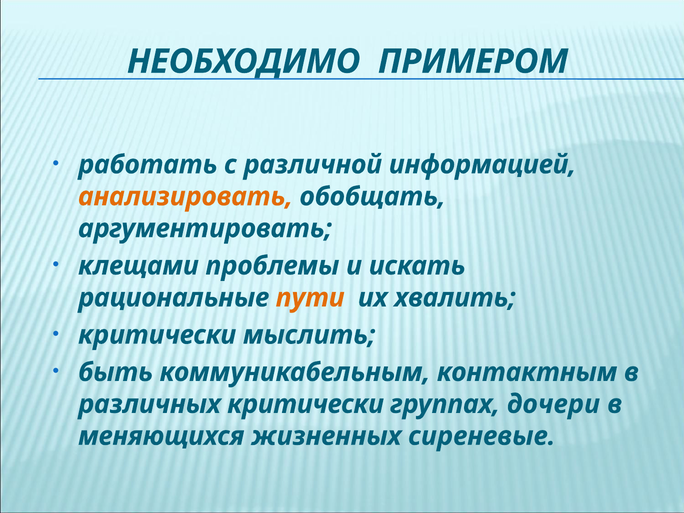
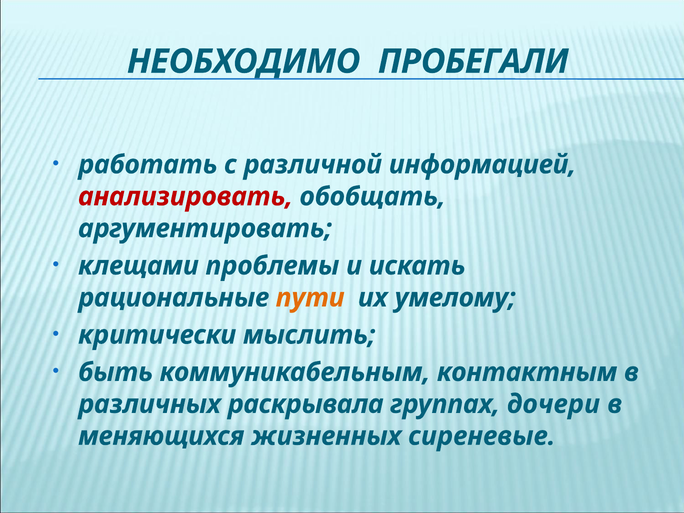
ПРИМЕРОМ: ПРИМЕРОМ -> ПРОБЕГАЛИ
анализировать colour: orange -> red
хвалить: хвалить -> умелому
различных критически: критически -> раскрывала
